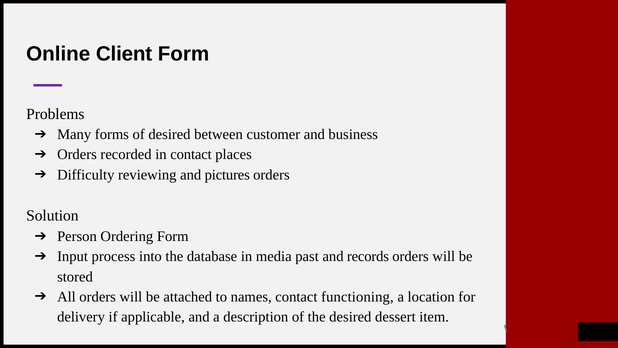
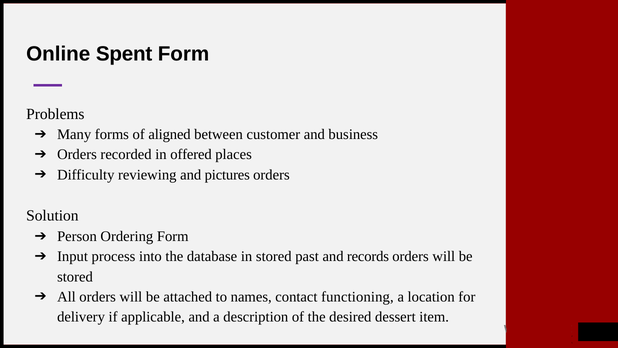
Client: Client -> Spent
of desired: desired -> aligned
in contact: contact -> offered
in media: media -> stored
